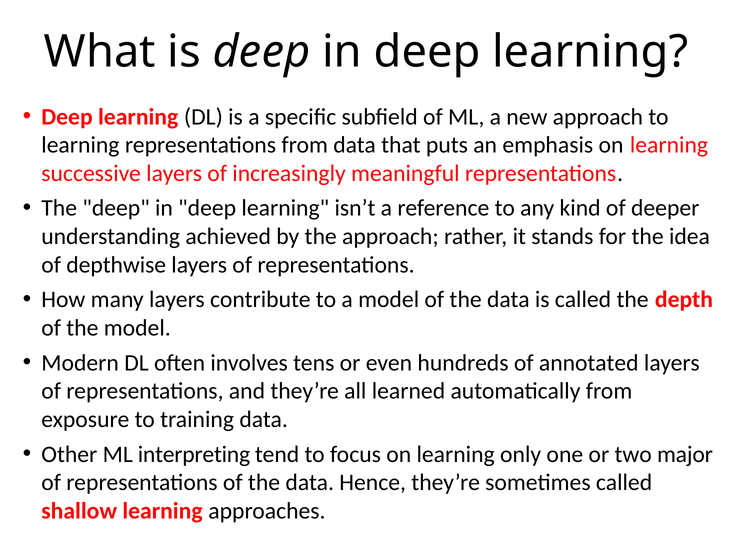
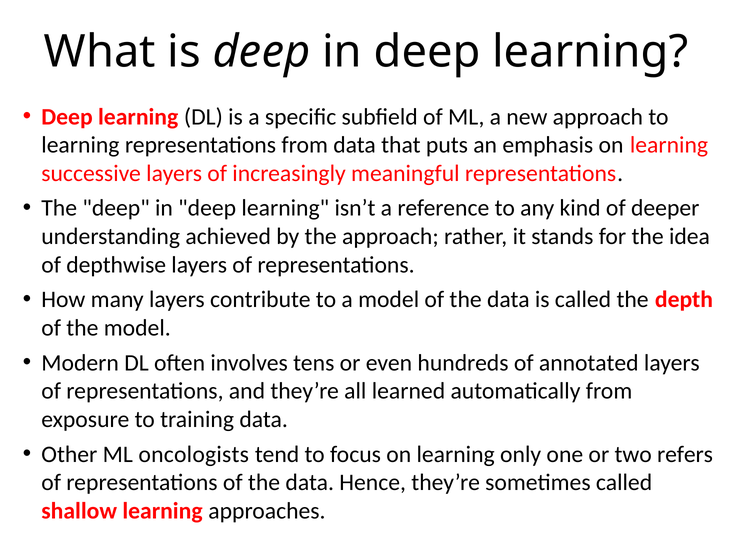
interpreting: interpreting -> oncologists
major: major -> refers
